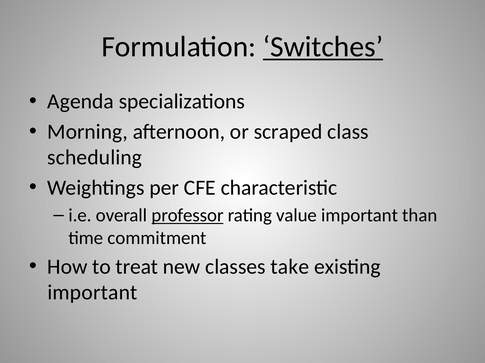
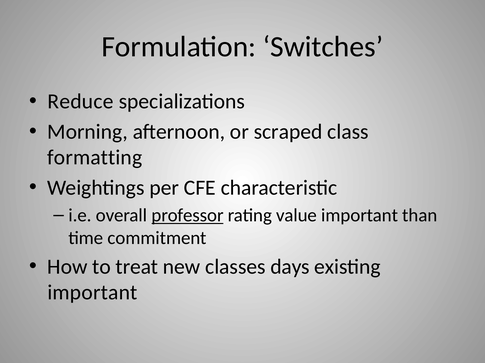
Switches underline: present -> none
Agenda: Agenda -> Reduce
scheduling: scheduling -> formatting
take: take -> days
